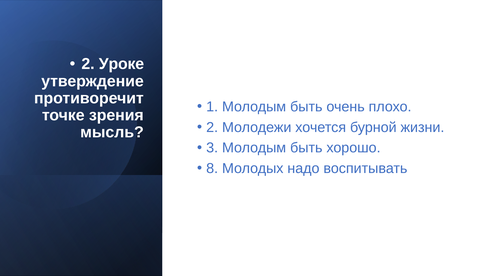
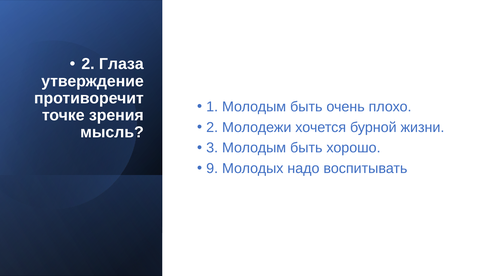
Уроке: Уроке -> Глаза
8: 8 -> 9
